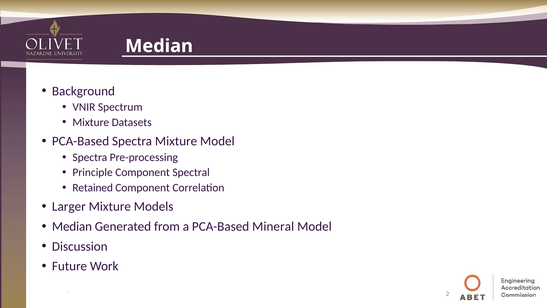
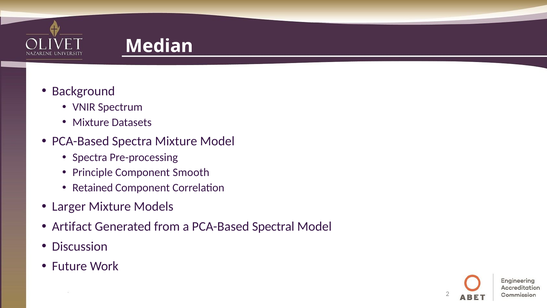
Spectral: Spectral -> Smooth
Median at (72, 226): Median -> Artifact
Mineral: Mineral -> Spectral
